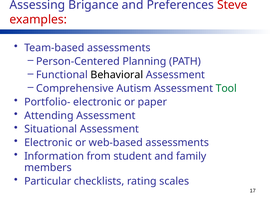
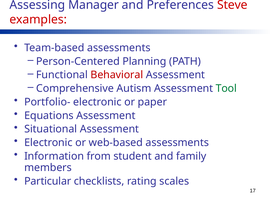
Brigance: Brigance -> Manager
Behavioral colour: black -> red
Attending: Attending -> Equations
